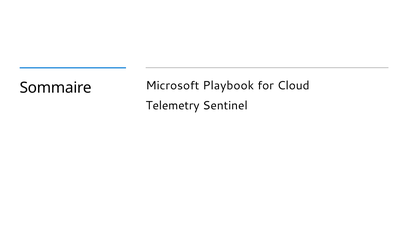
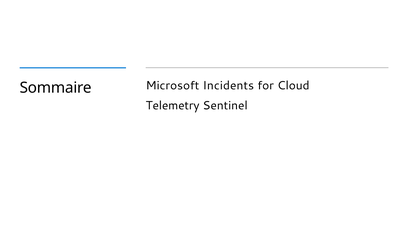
Playbook: Playbook -> Incidents
